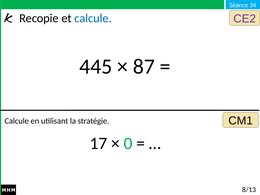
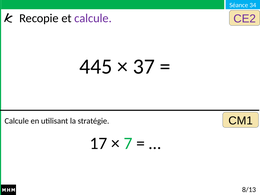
calcule at (93, 18) colour: blue -> purple
87: 87 -> 37
0: 0 -> 7
